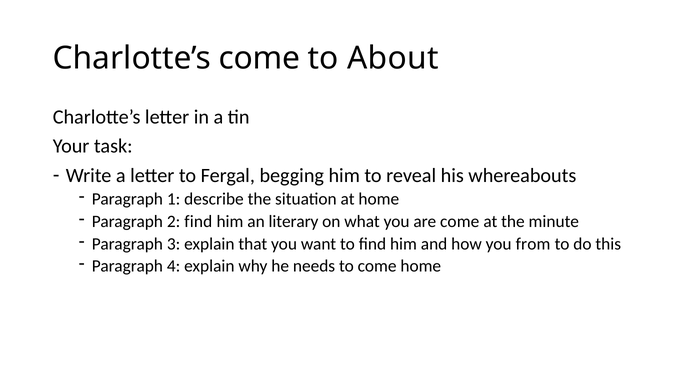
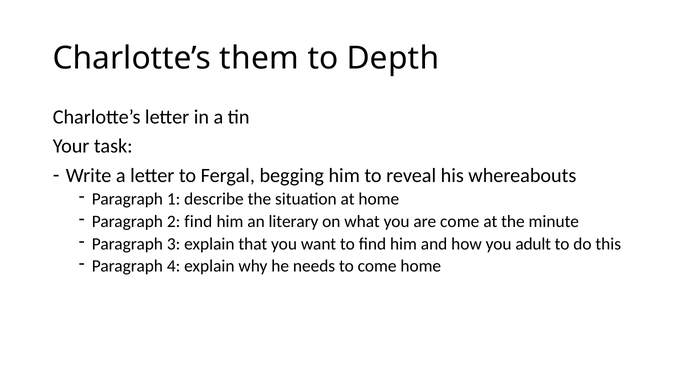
Charlotte’s come: come -> them
About: About -> Depth
from: from -> adult
